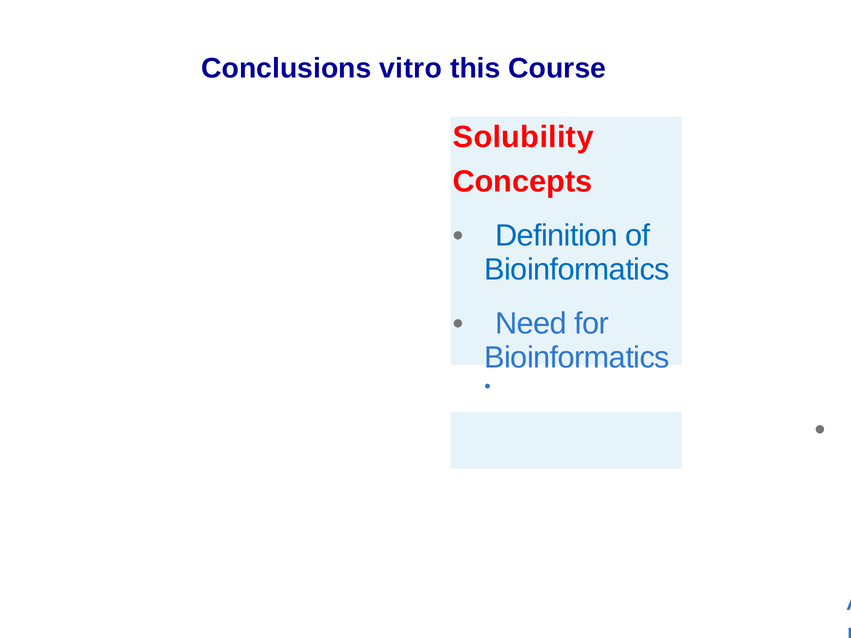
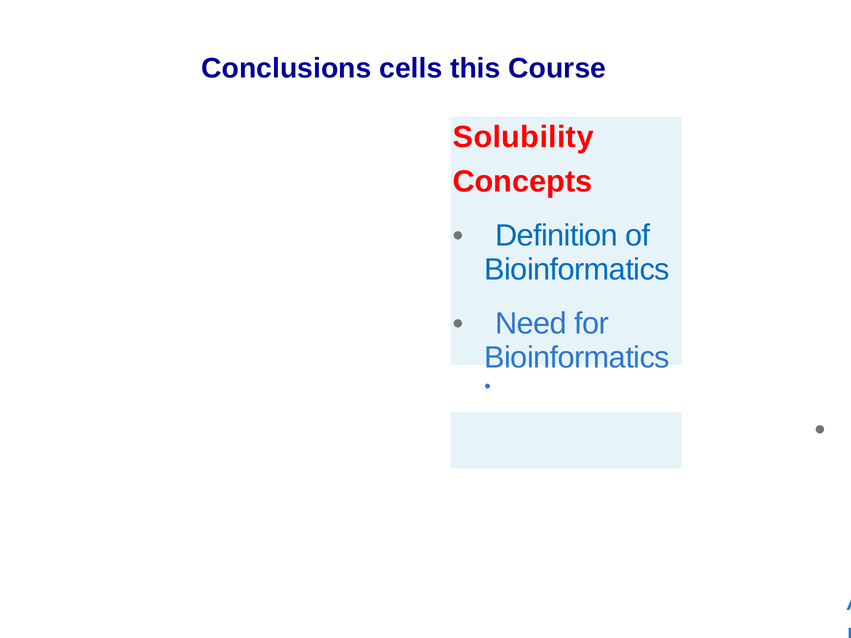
vitro: vitro -> cells
